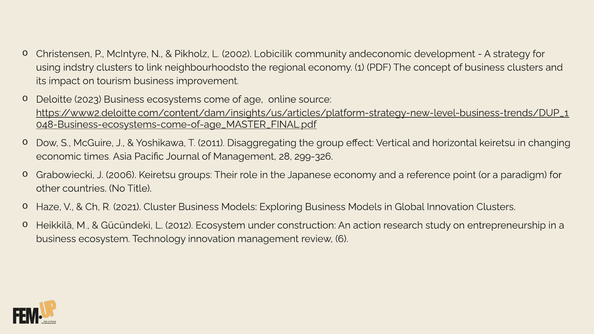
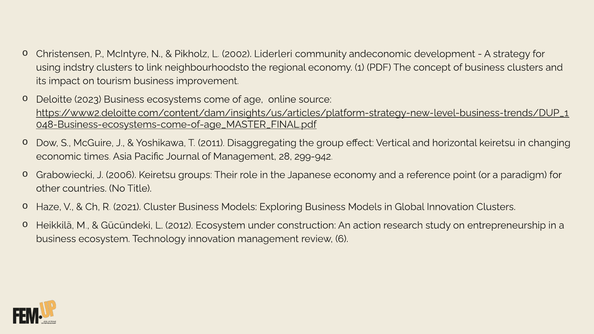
Lobicilik: Lobicilik -> Liderleri
299-326: 299-326 -> 299-942
